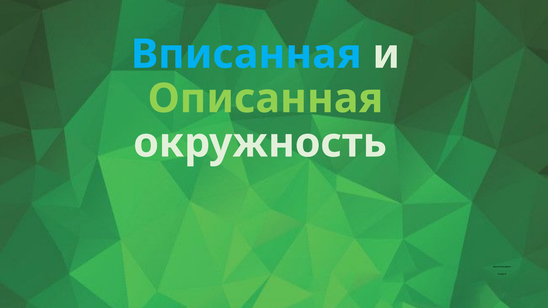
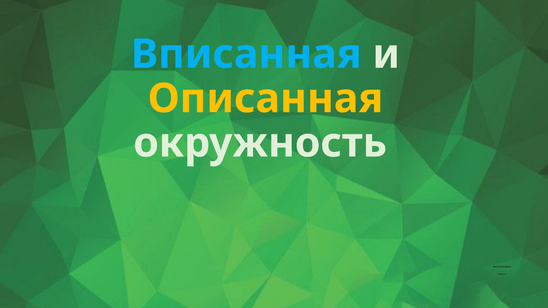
Описанная colour: light green -> yellow
